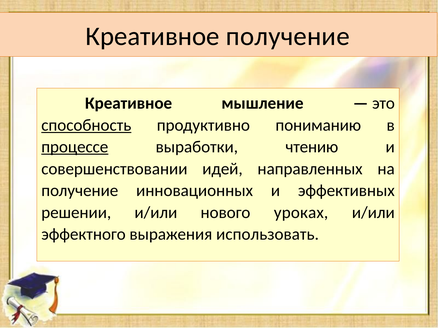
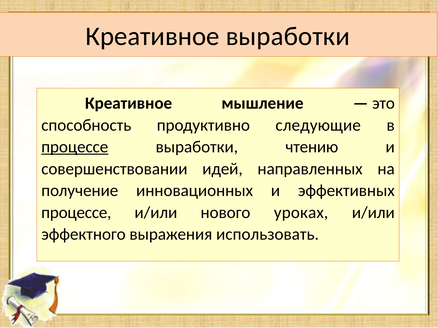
Креативное получение: получение -> выработки
способность underline: present -> none
пониманию: пониманию -> следующие
решении at (76, 213): решении -> процессе
